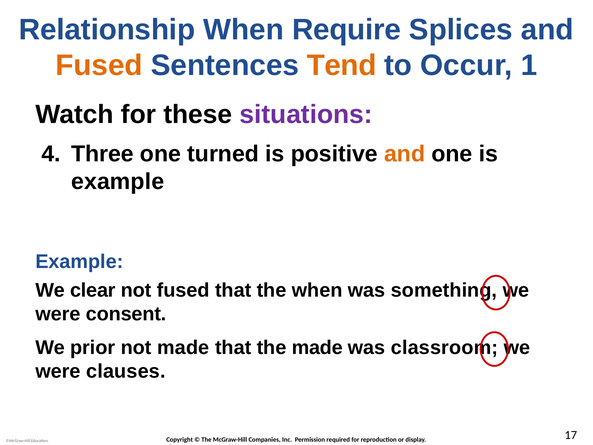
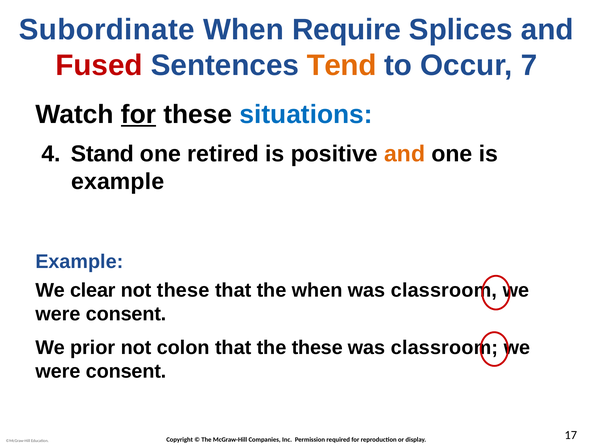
Relationship: Relationship -> Subordinate
Fused at (99, 65) colour: orange -> red
1: 1 -> 7
for at (138, 114) underline: none -> present
situations colour: purple -> blue
Three: Three -> Stand
turned: turned -> retired
not fused: fused -> these
something at (444, 290): something -> classroom
not made: made -> colon
the made: made -> these
clauses at (126, 371): clauses -> consent
